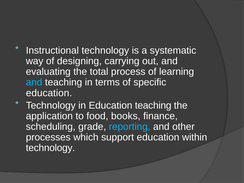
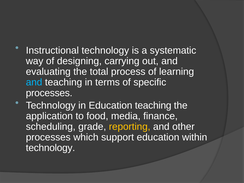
education at (49, 93): education -> processes
books: books -> media
reporting colour: light blue -> yellow
